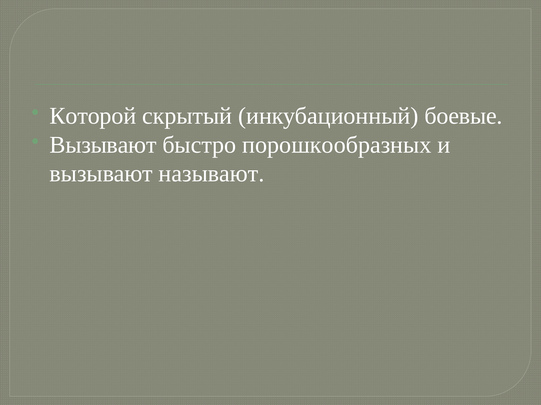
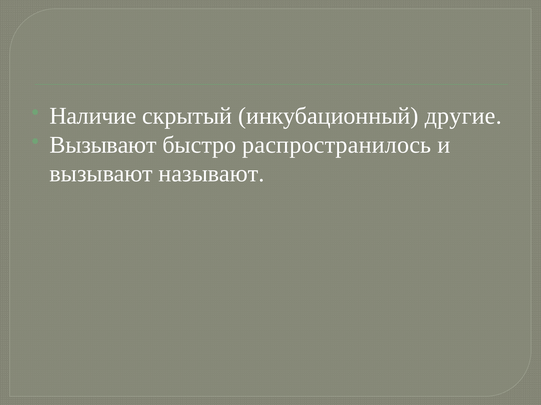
Которой: Которой -> Наличие
боевые: боевые -> другие
порошкообразных: порошкообразных -> распространилось
